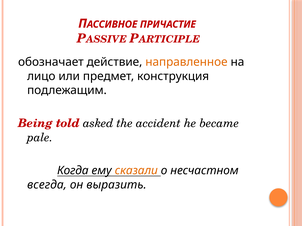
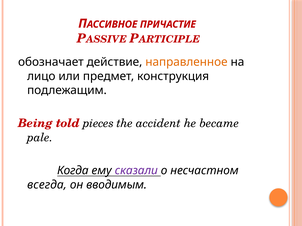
asked: asked -> pieces
сказали colour: orange -> purple
выразить: выразить -> вводимым
